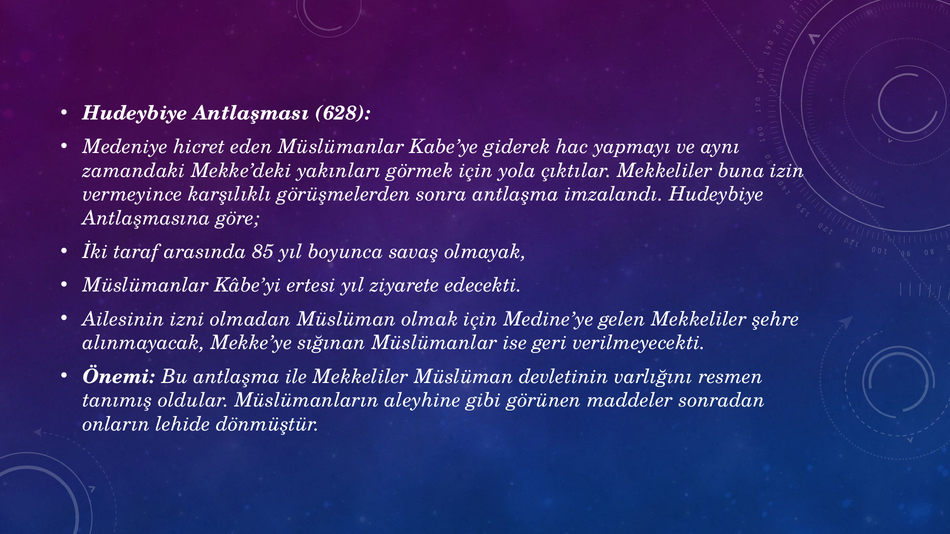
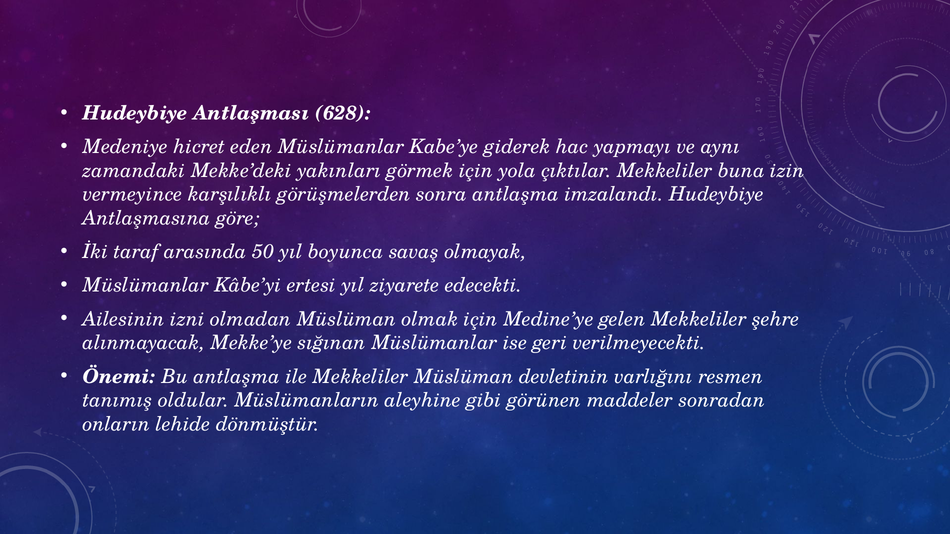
85: 85 -> 50
